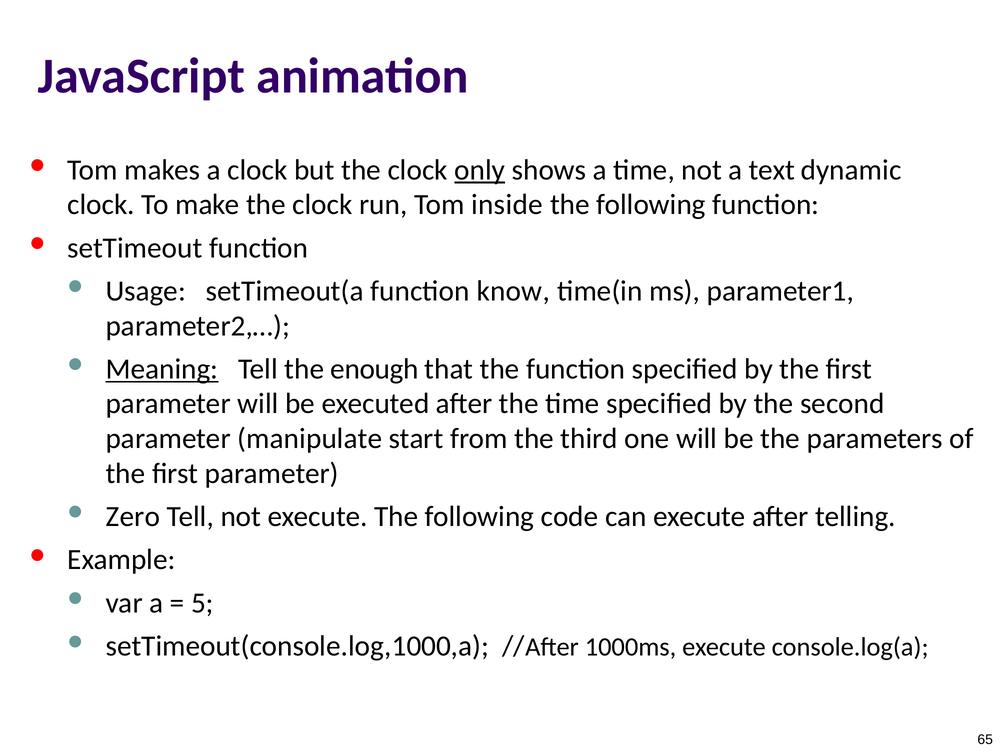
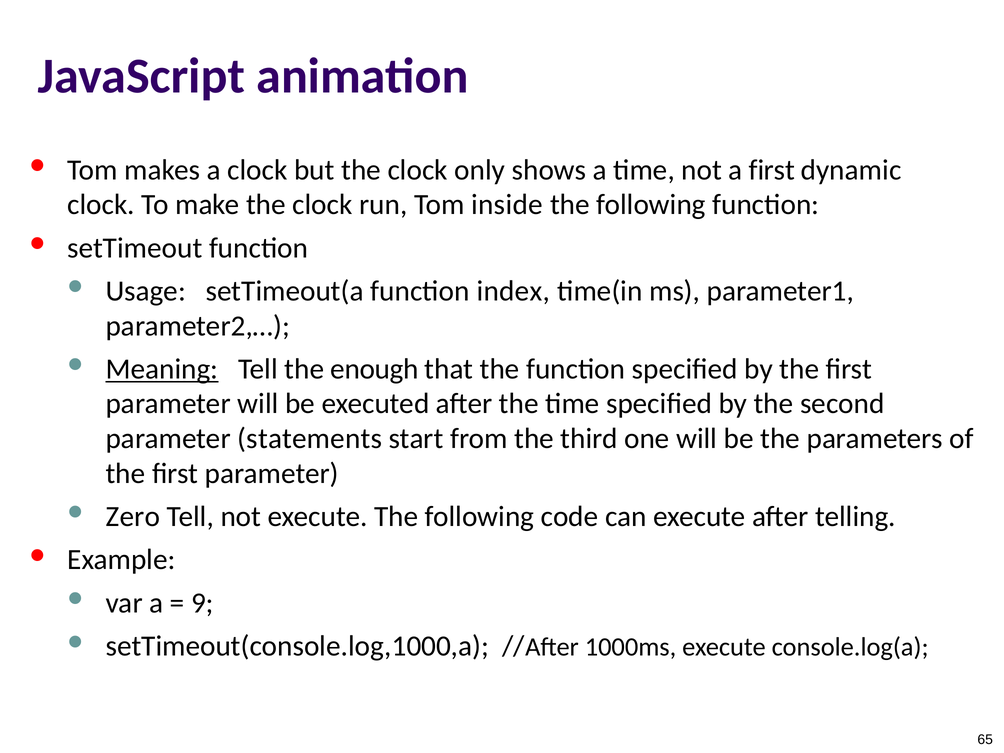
only underline: present -> none
a text: text -> first
know: know -> index
manipulate: manipulate -> statements
5: 5 -> 9
